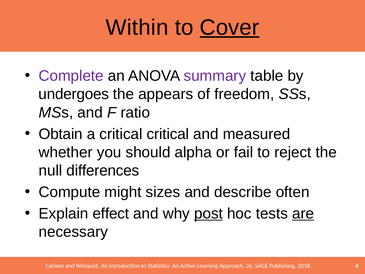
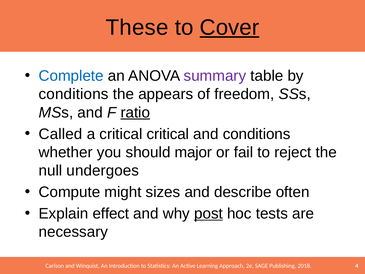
Within: Within -> These
Complete colour: purple -> blue
undergoes at (74, 94): undergoes -> conditions
ratio underline: none -> present
Obtain: Obtain -> Called
and measured: measured -> conditions
alpha: alpha -> major
differences: differences -> undergoes
are underline: present -> none
